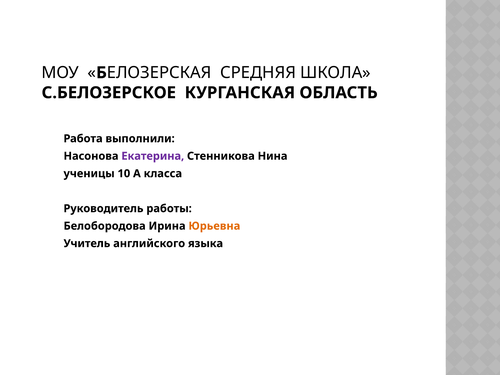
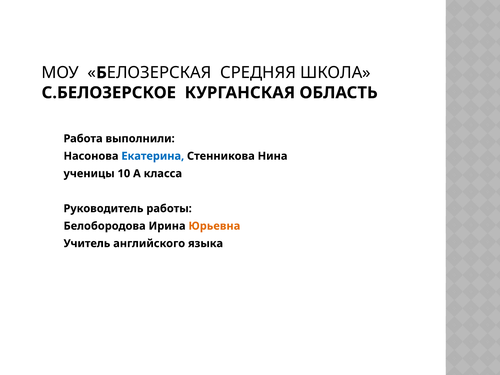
Екатерина colour: purple -> blue
